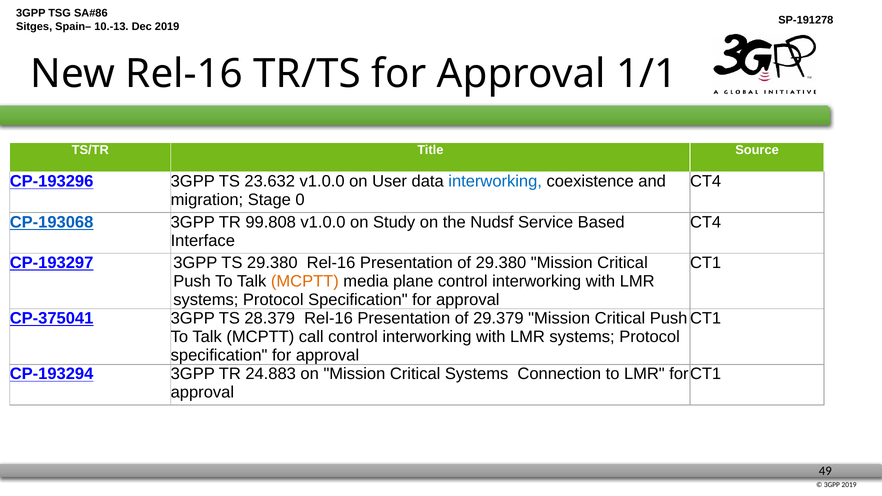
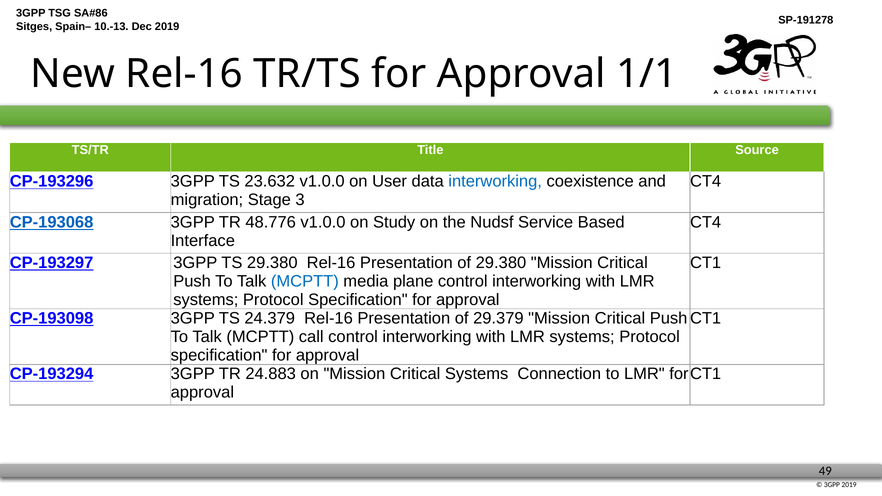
0: 0 -> 3
99.808: 99.808 -> 48.776
MCPTT at (305, 281) colour: orange -> blue
CP-375041: CP-375041 -> CP-193098
28.379: 28.379 -> 24.379
